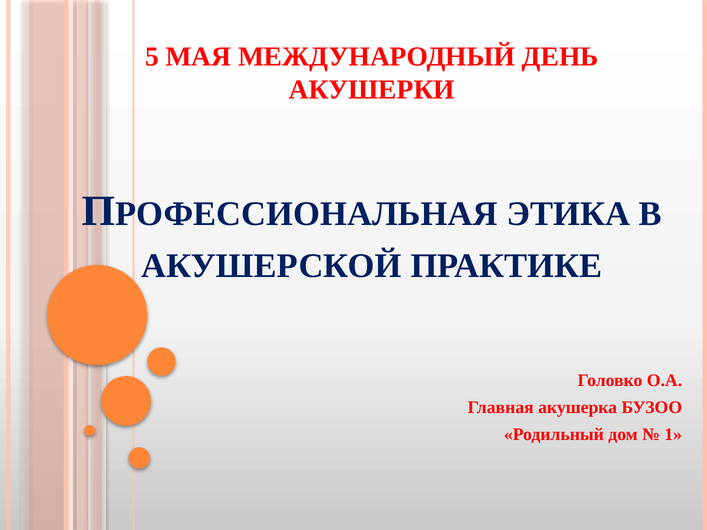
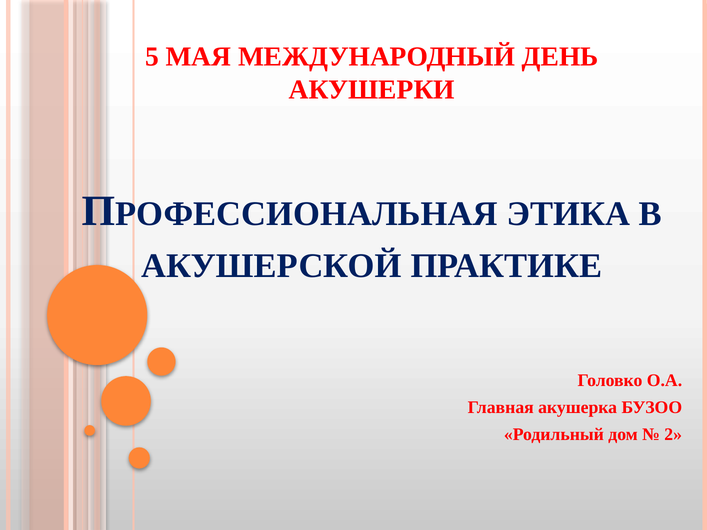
1: 1 -> 2
